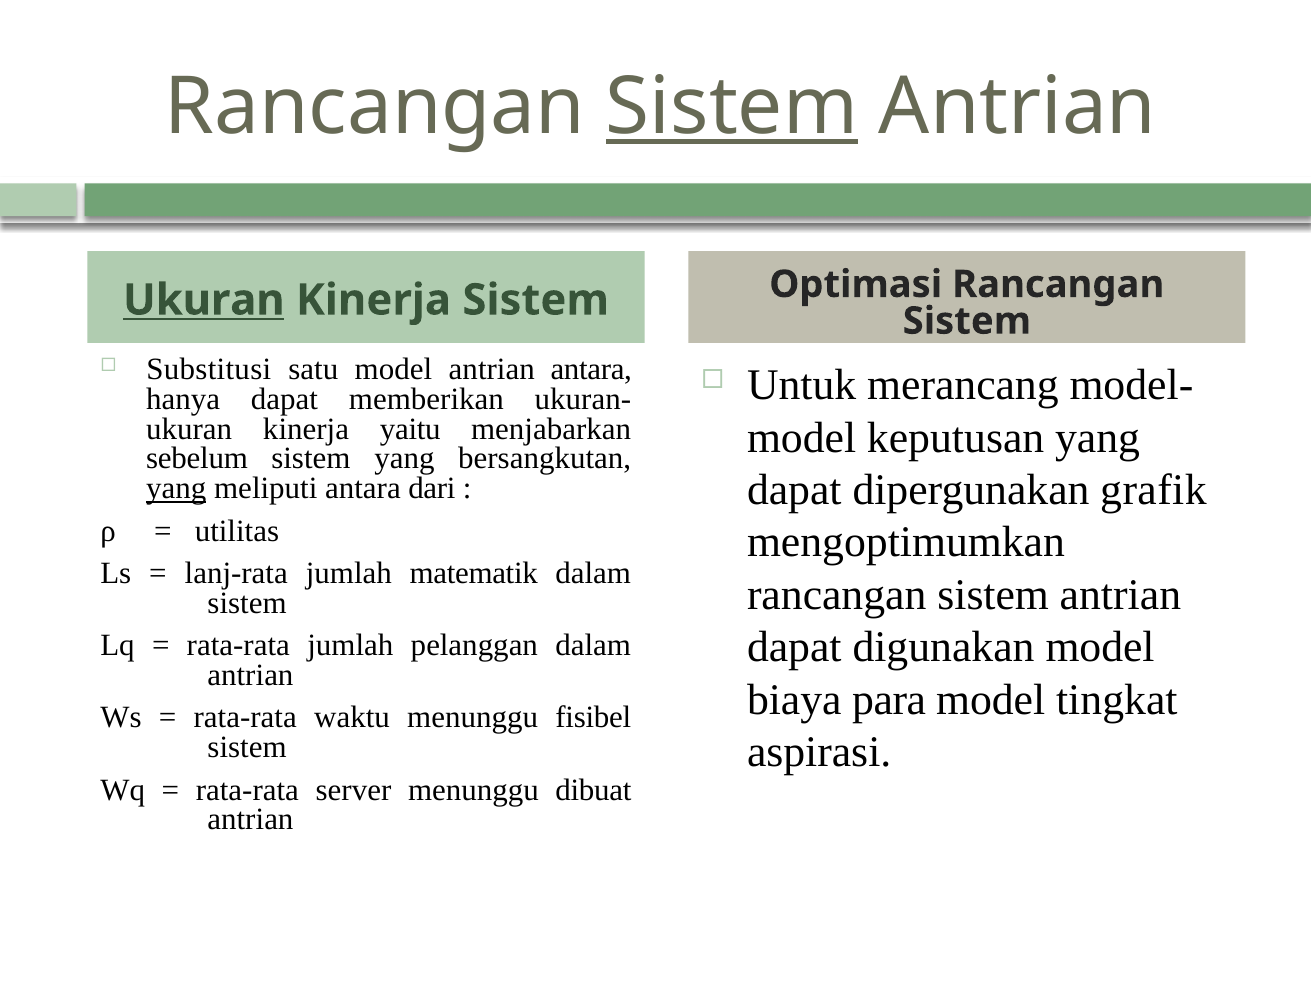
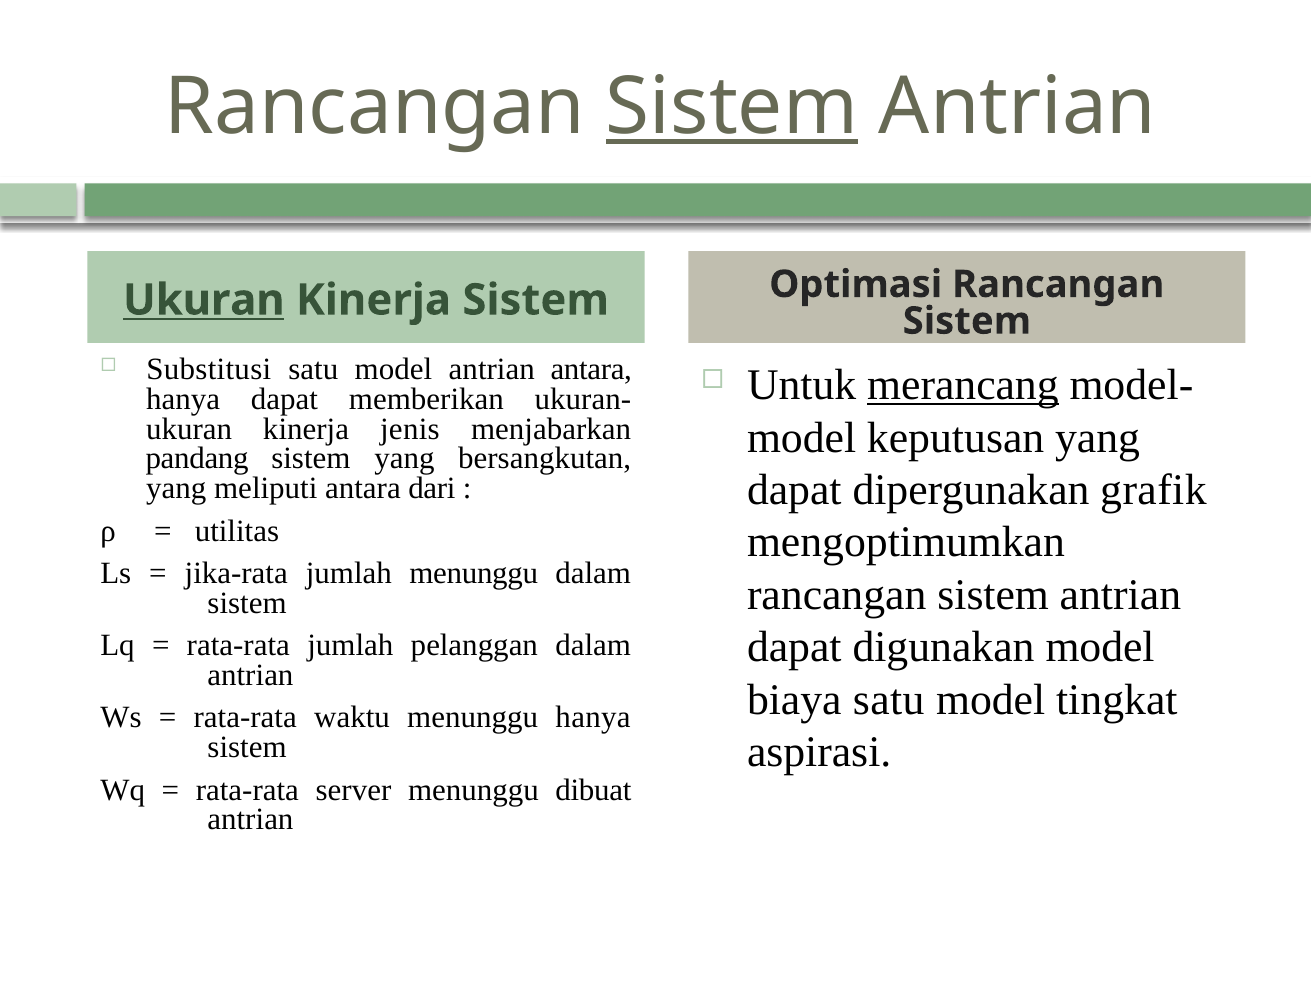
merancang underline: none -> present
yaitu: yaitu -> jenis
sebelum: sebelum -> pandang
yang at (176, 489) underline: present -> none
lanj-rata: lanj-rata -> jika-rata
jumlah matematik: matematik -> menunggu
biaya para: para -> satu
menunggu fisibel: fisibel -> hanya
